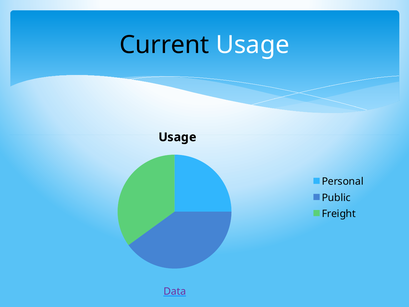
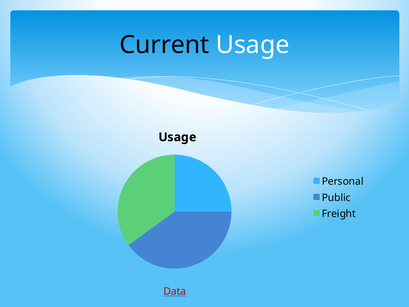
Data colour: purple -> red
